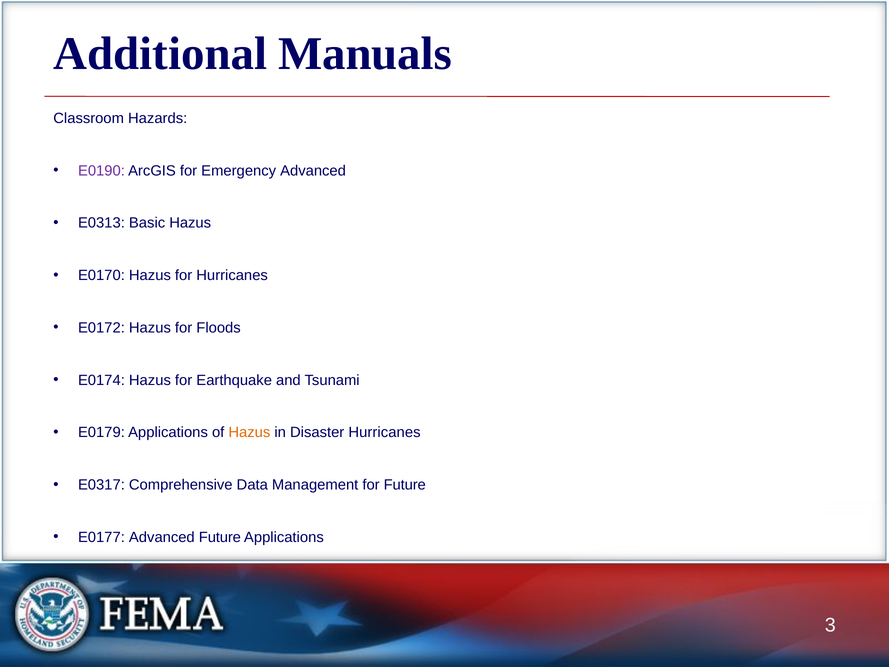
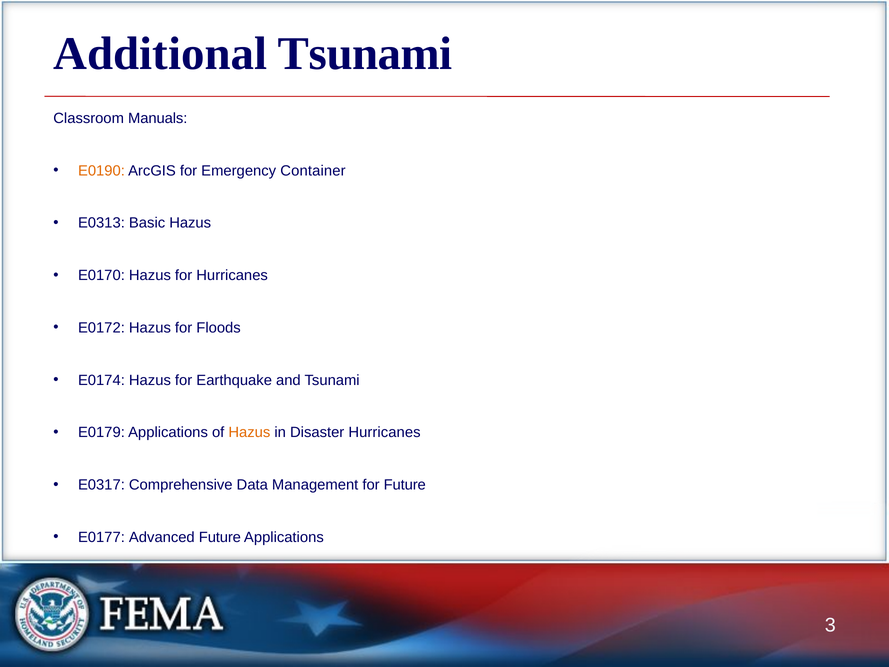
Additional Manuals: Manuals -> Tsunami
Hazards: Hazards -> Manuals
E0190 colour: purple -> orange
Emergency Advanced: Advanced -> Container
